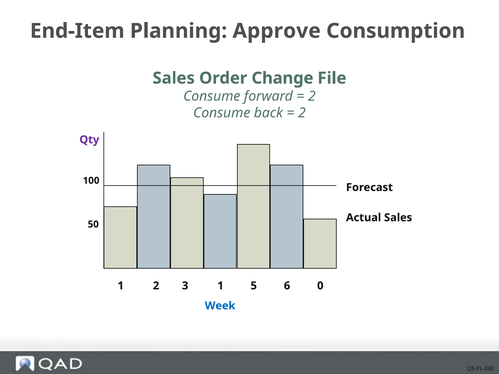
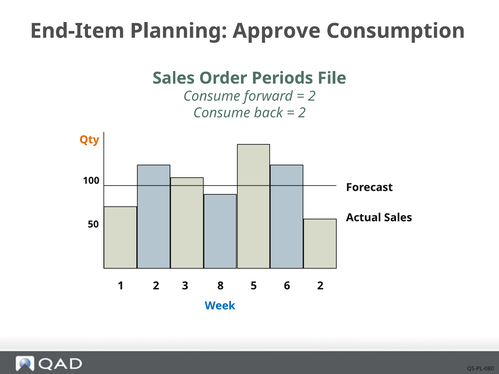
Change: Change -> Periods
Qty colour: purple -> orange
3 1: 1 -> 8
6 0: 0 -> 2
